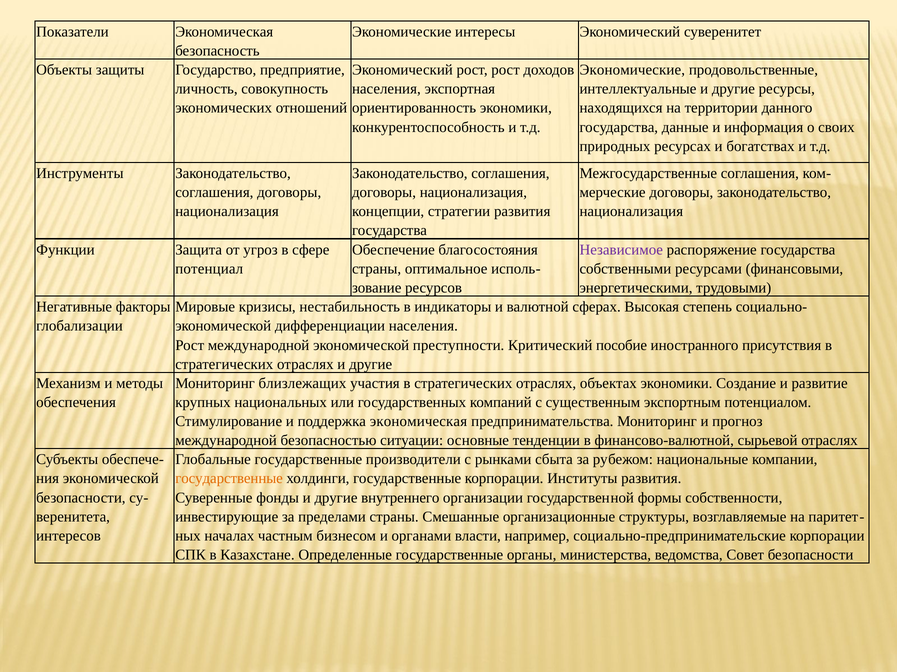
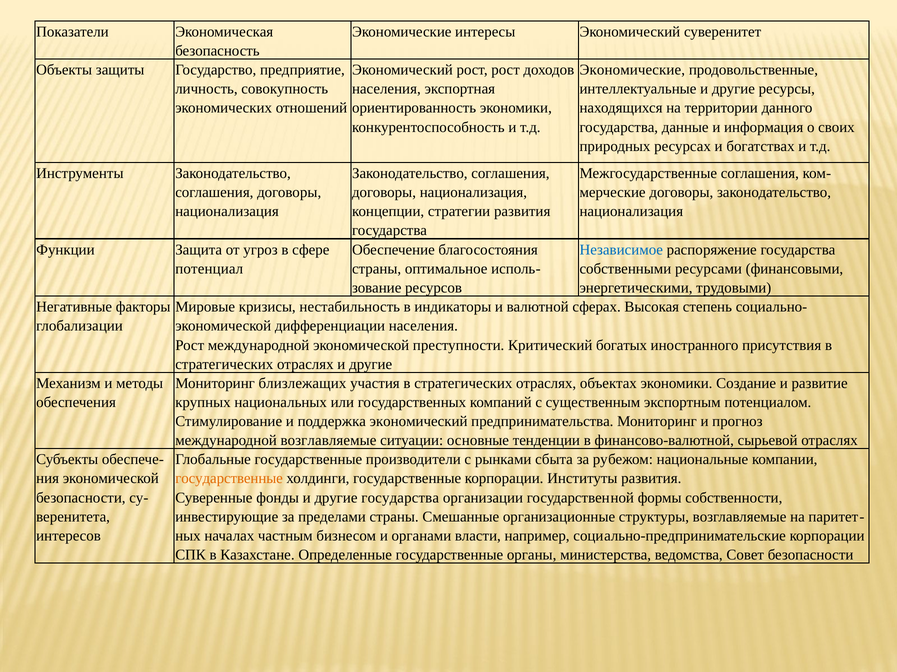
Независимое colour: purple -> blue
пособие: пособие -> богатых
поддержка экономическая: экономическая -> экономический
международной безопасностью: безопасностью -> возглавляемые
другие внутреннего: внутреннего -> государства
